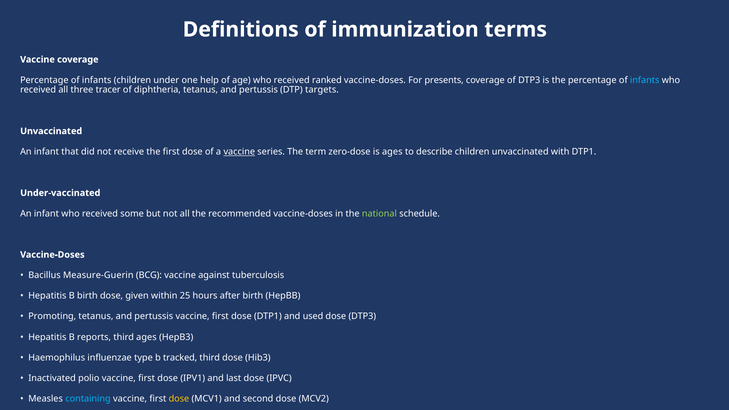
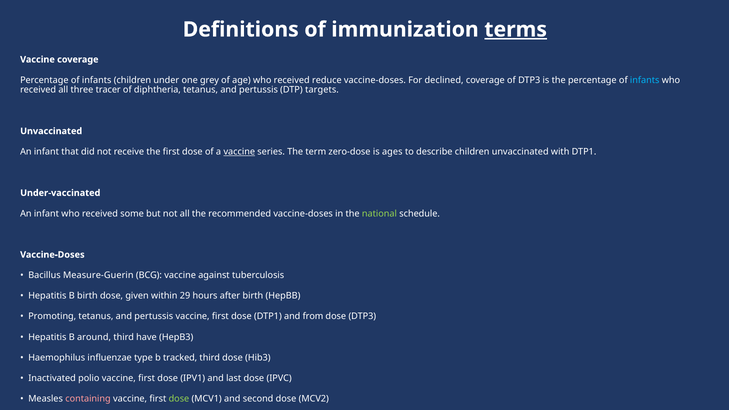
terms underline: none -> present
help: help -> grey
ranked: ranked -> reduce
presents: presents -> declined
25: 25 -> 29
and used: used -> from
reports: reports -> around
third ages: ages -> have
containing colour: light blue -> pink
dose at (179, 399) colour: yellow -> light green
